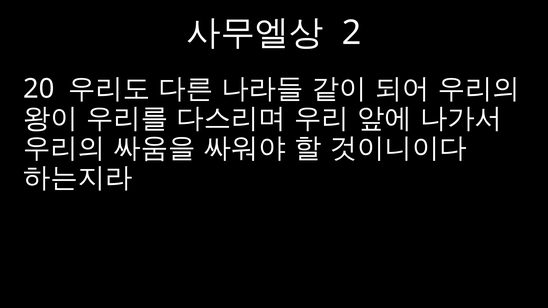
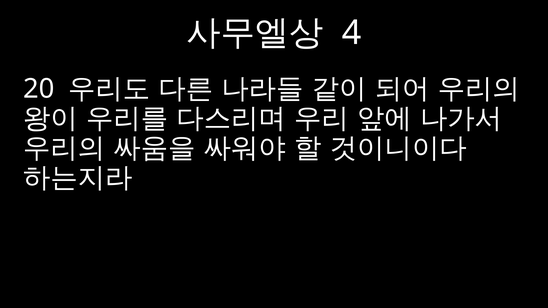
2: 2 -> 4
